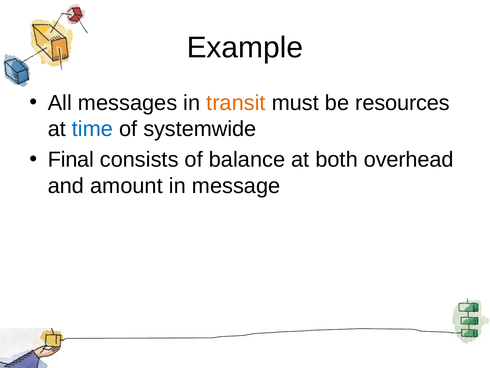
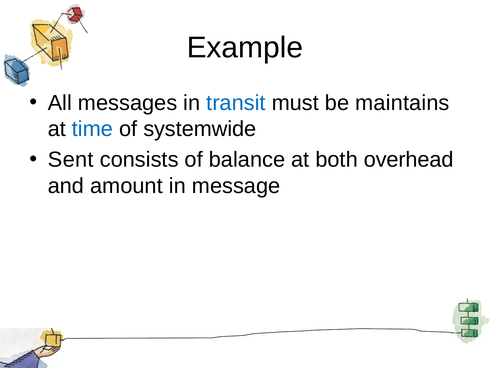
transit colour: orange -> blue
resources: resources -> maintains
Final: Final -> Sent
